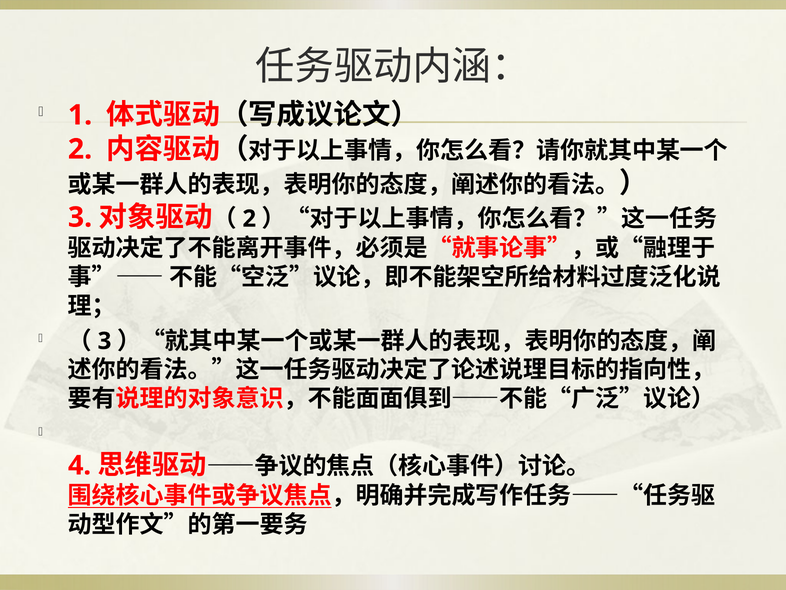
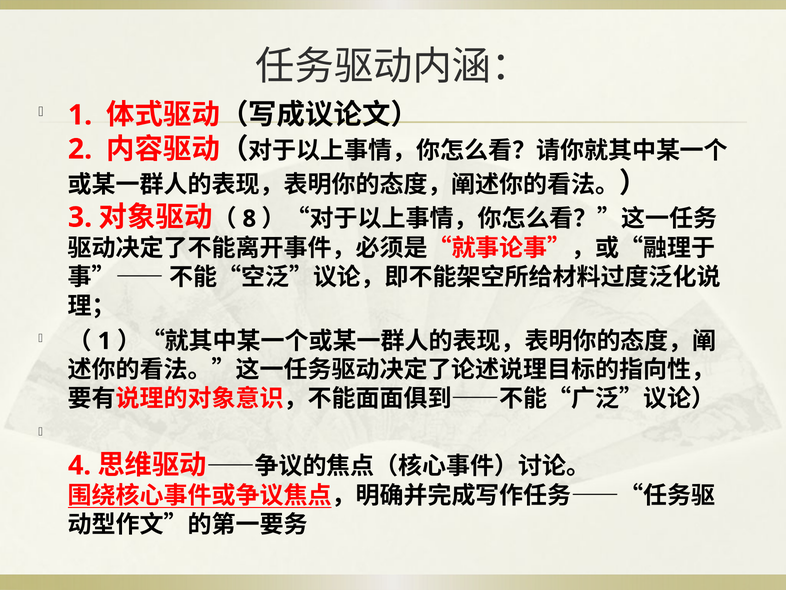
2 at (249, 219): 2 -> 8
3 at (105, 341): 3 -> 1
